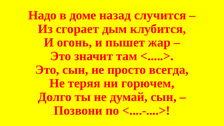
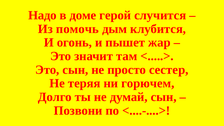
назад: назад -> герой
сгорает: сгорает -> помочь
всегда: всегда -> сестер
